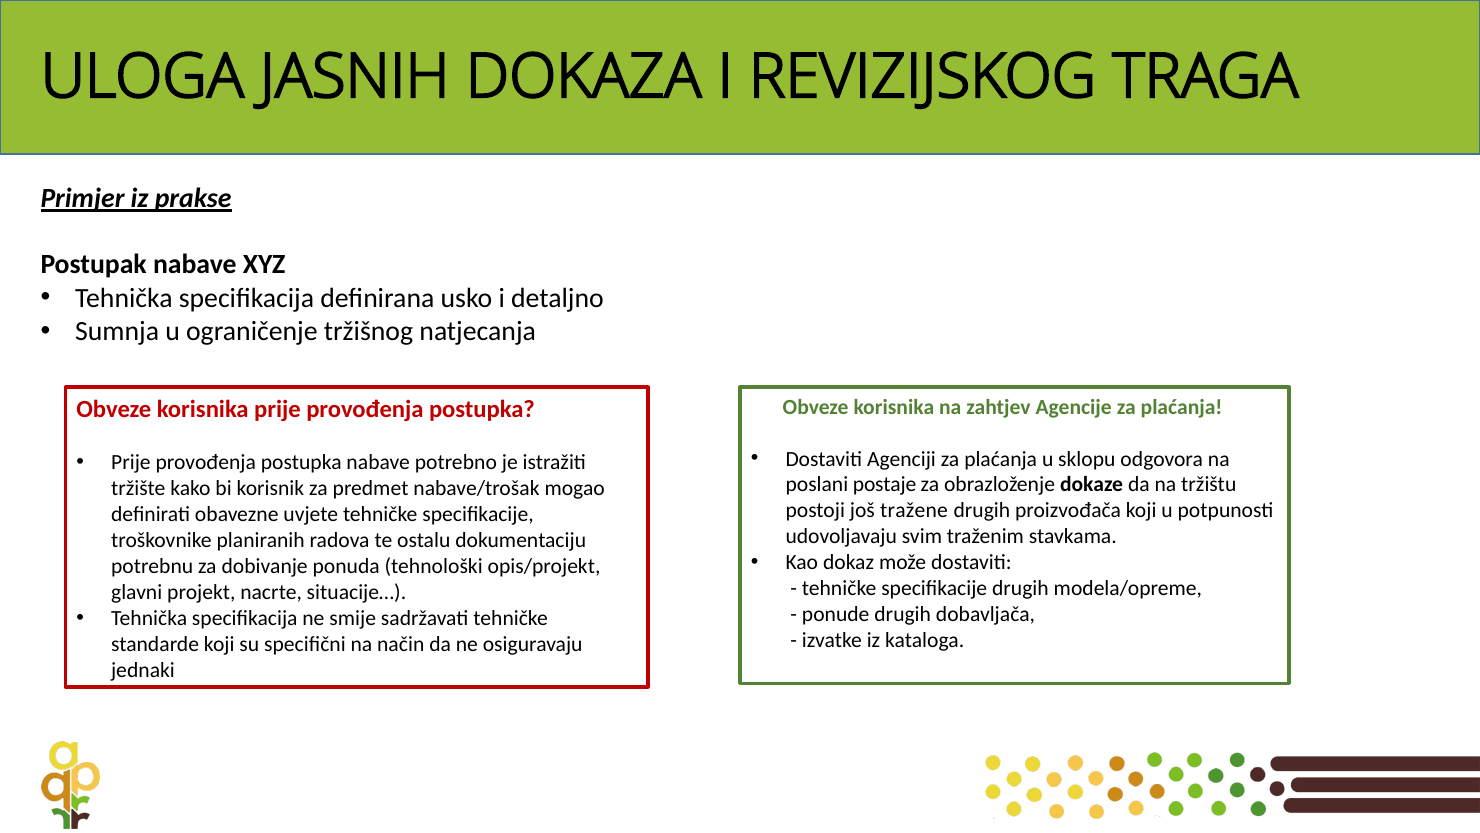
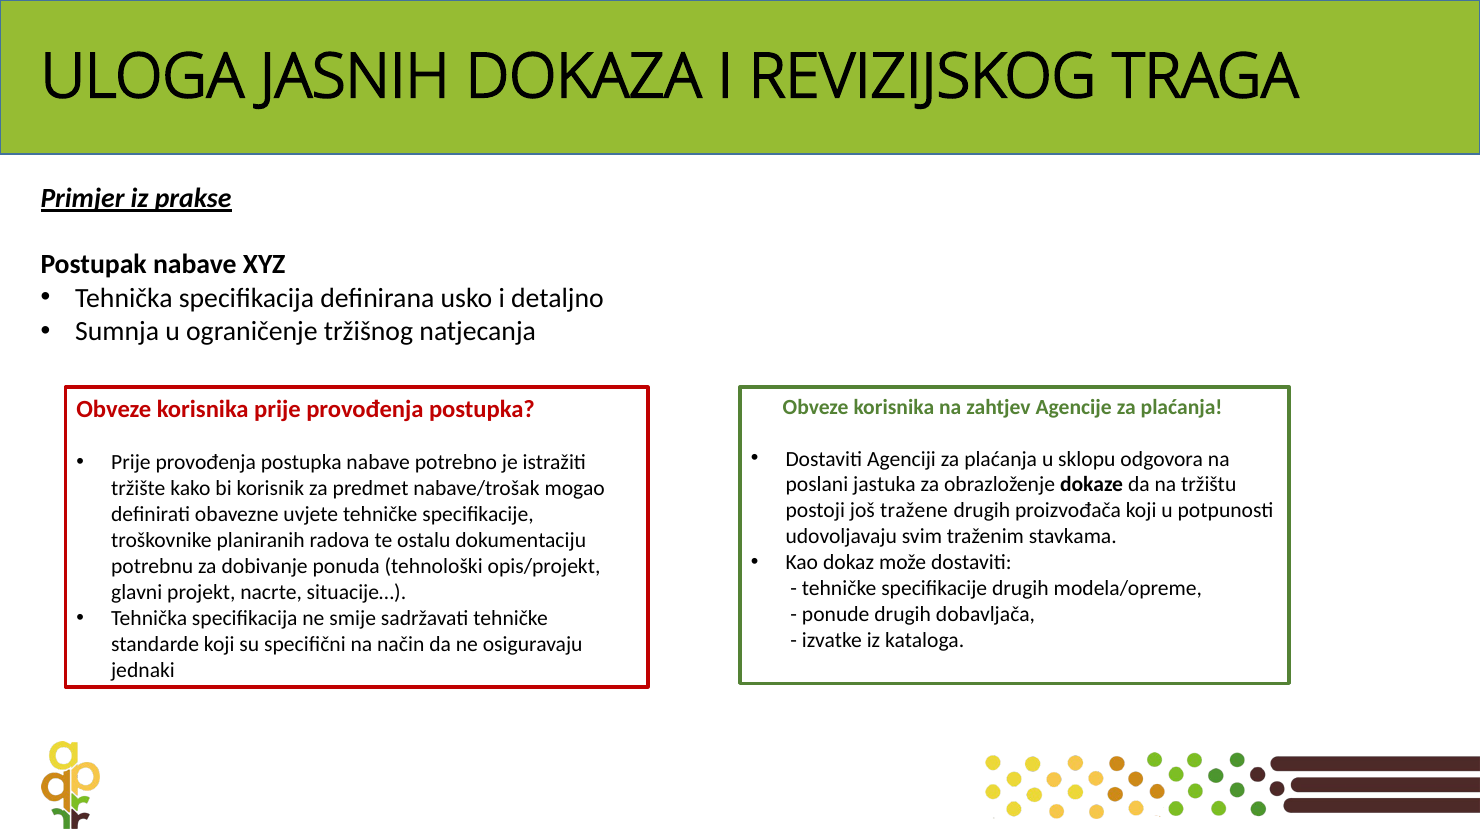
postaje: postaje -> jastuka
